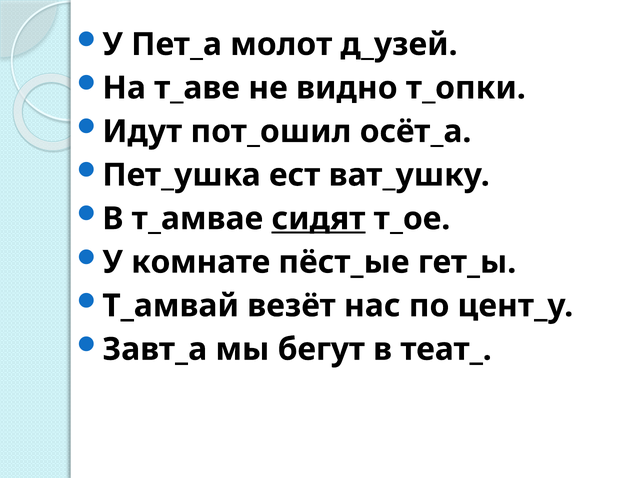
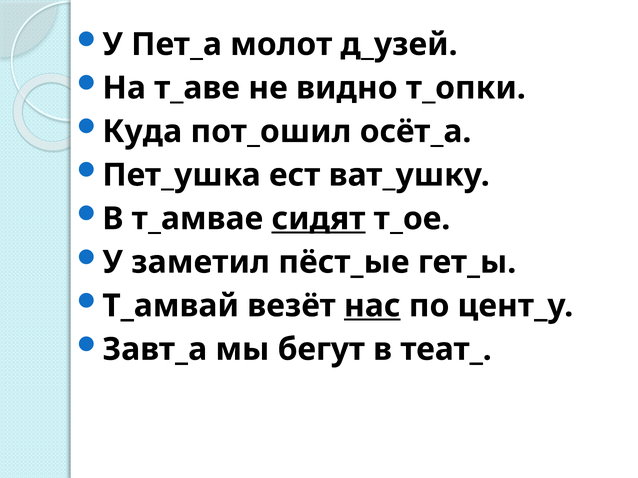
Идут: Идут -> Куда
комнате: комнате -> заметил
нас underline: none -> present
